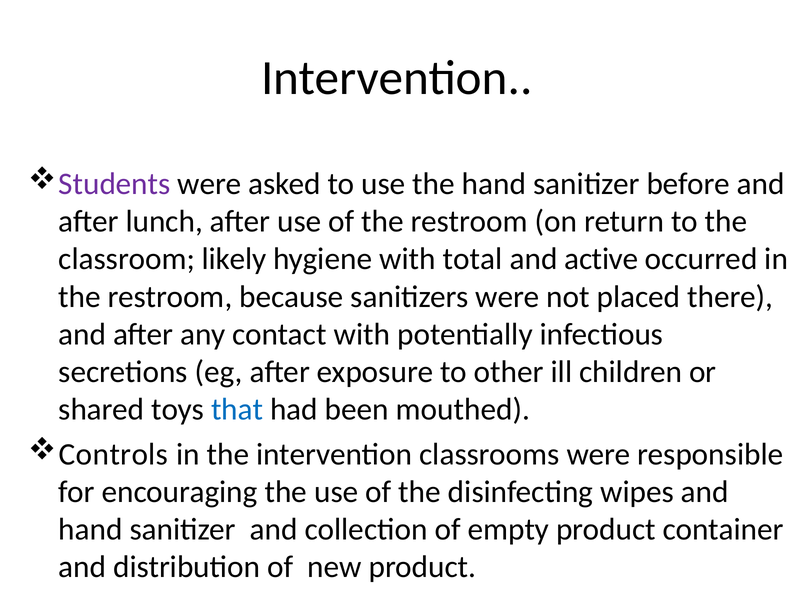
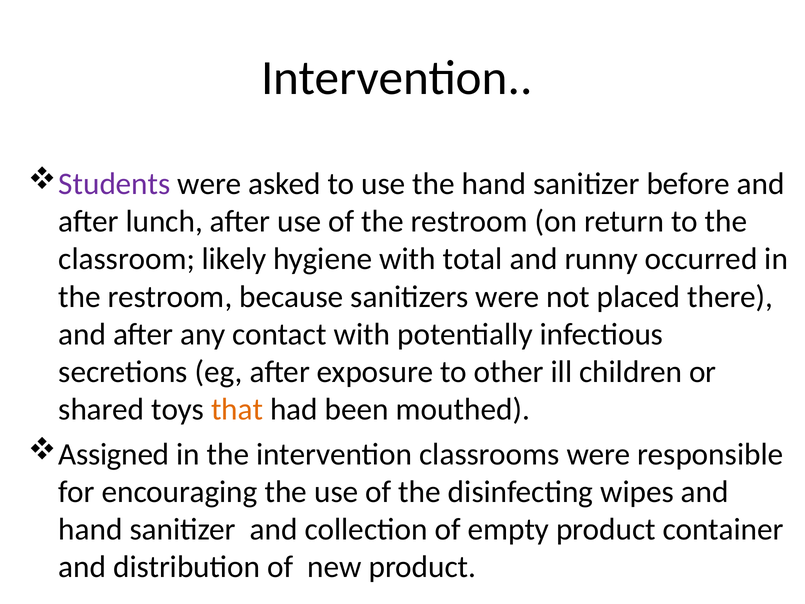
active: active -> runny
that colour: blue -> orange
Controls: Controls -> Assigned
